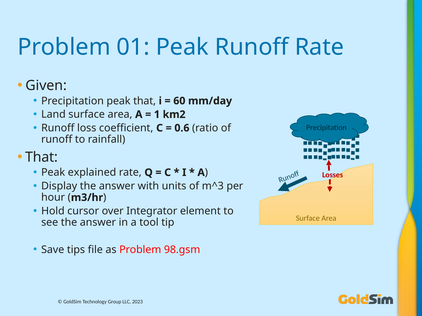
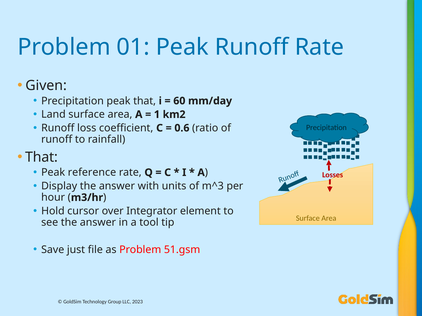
explained: explained -> reference
tips: tips -> just
98.gsm: 98.gsm -> 51.gsm
